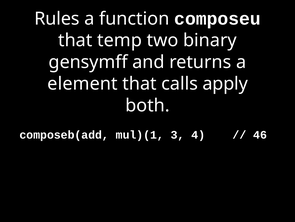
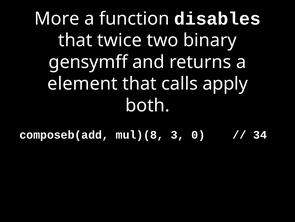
Rules: Rules -> More
composeu: composeu -> disables
temp: temp -> twice
mul)(1: mul)(1 -> mul)(8
4: 4 -> 0
46: 46 -> 34
